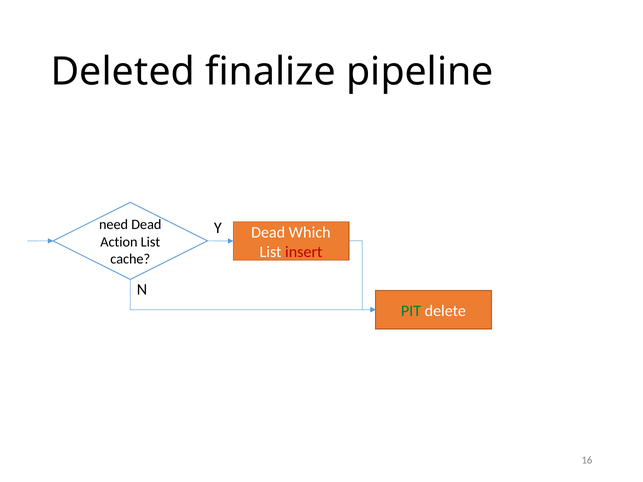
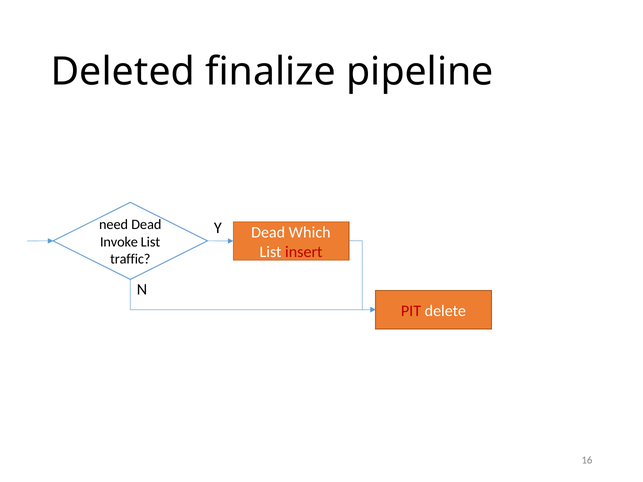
Action: Action -> Invoke
cache: cache -> traffic
PIT colour: green -> red
